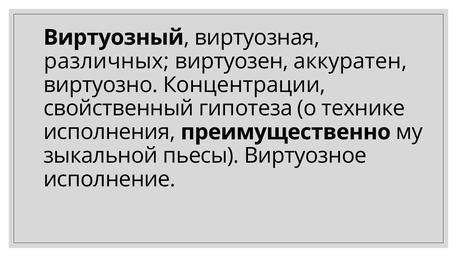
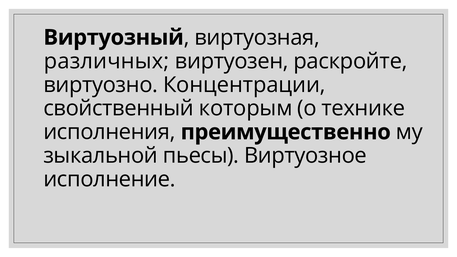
аккуратен: аккуратен -> раскройте
гипотеза: гипотеза -> которым
